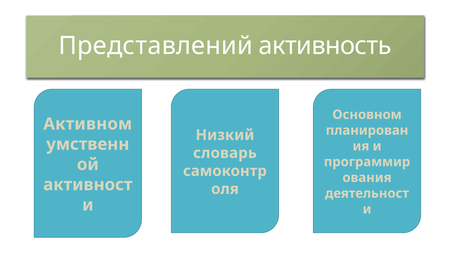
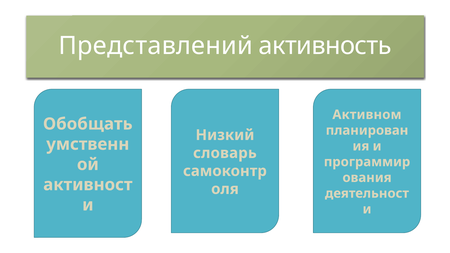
Основном: Основном -> Активном
Активном: Активном -> Обобщать
